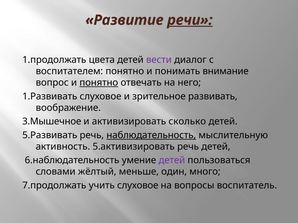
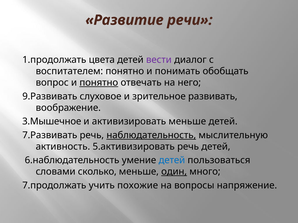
речи underline: present -> none
внимание: внимание -> обобщать
1.Развивать: 1.Развивать -> 9.Развивать
активизировать сколько: сколько -> меньше
5.Развивать: 5.Развивать -> 7.Развивать
детей at (172, 161) colour: purple -> blue
жёлтый: жёлтый -> сколько
один underline: none -> present
учить слуховое: слуховое -> похожие
воспитатель: воспитатель -> напряжение
